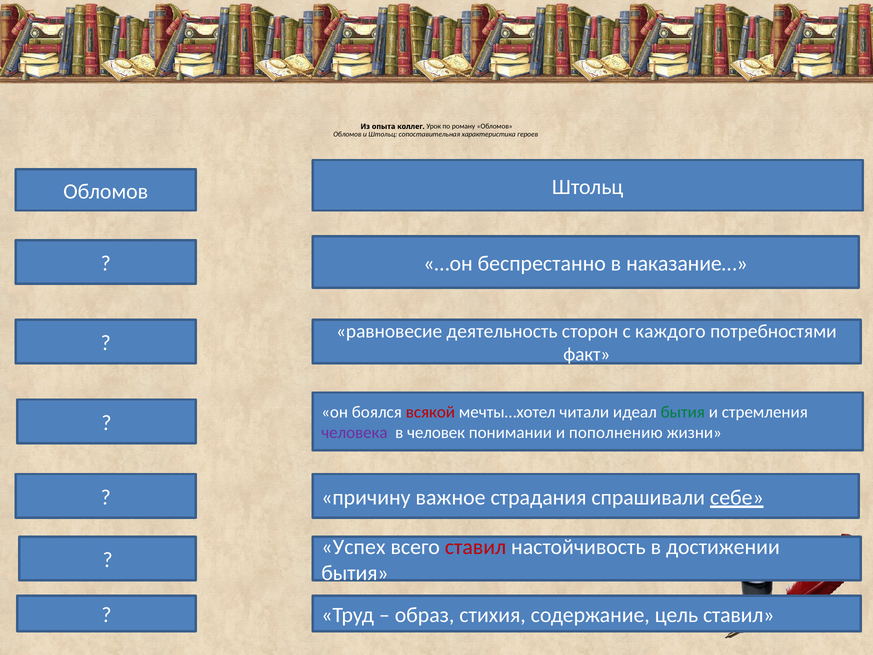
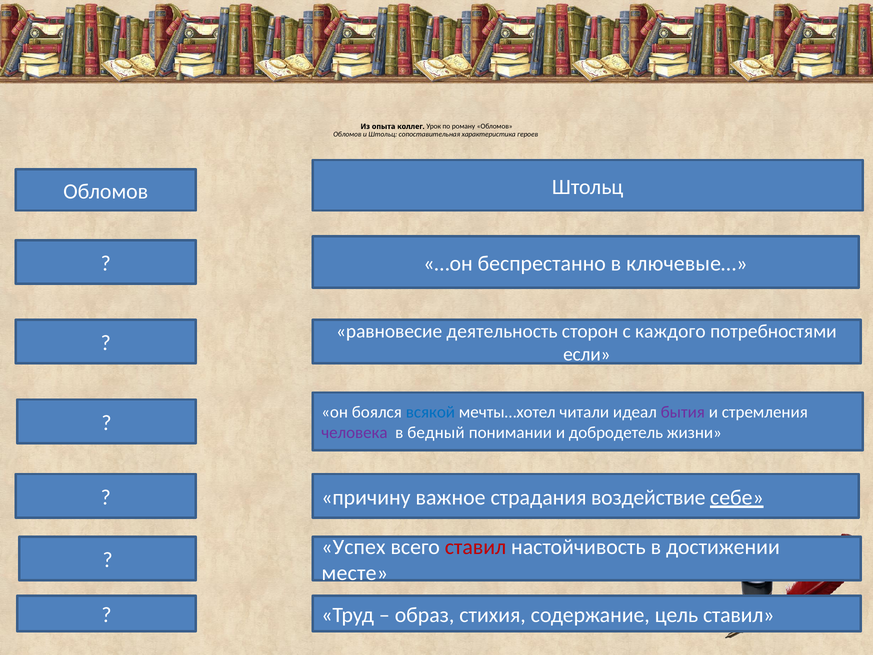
наказание…: наказание… -> ключевые…
факт: факт -> если
всякой colour: red -> blue
бытия at (683, 412) colour: green -> purple
человек: человек -> бедный
пополнению: пополнению -> добродетель
спрашивали: спрашивали -> воздействие
бытия at (355, 573): бытия -> месте
